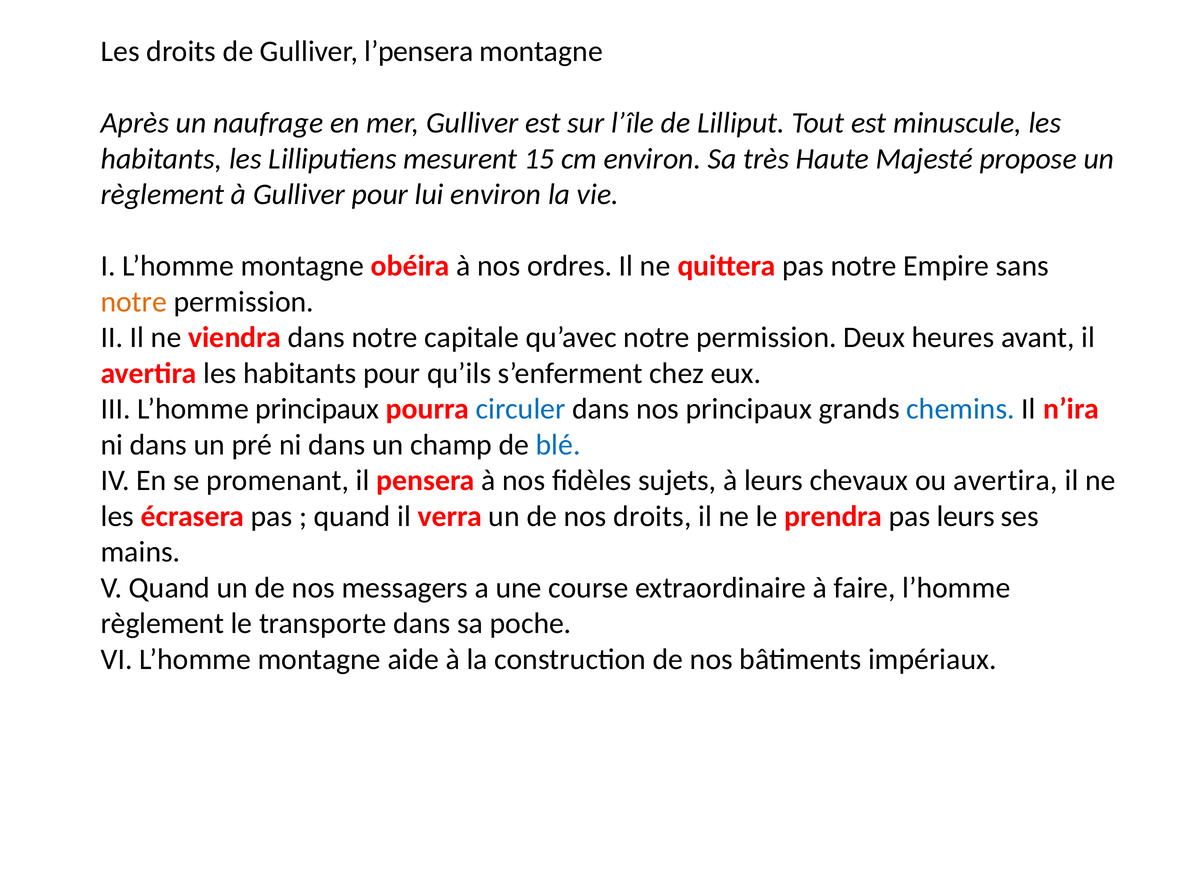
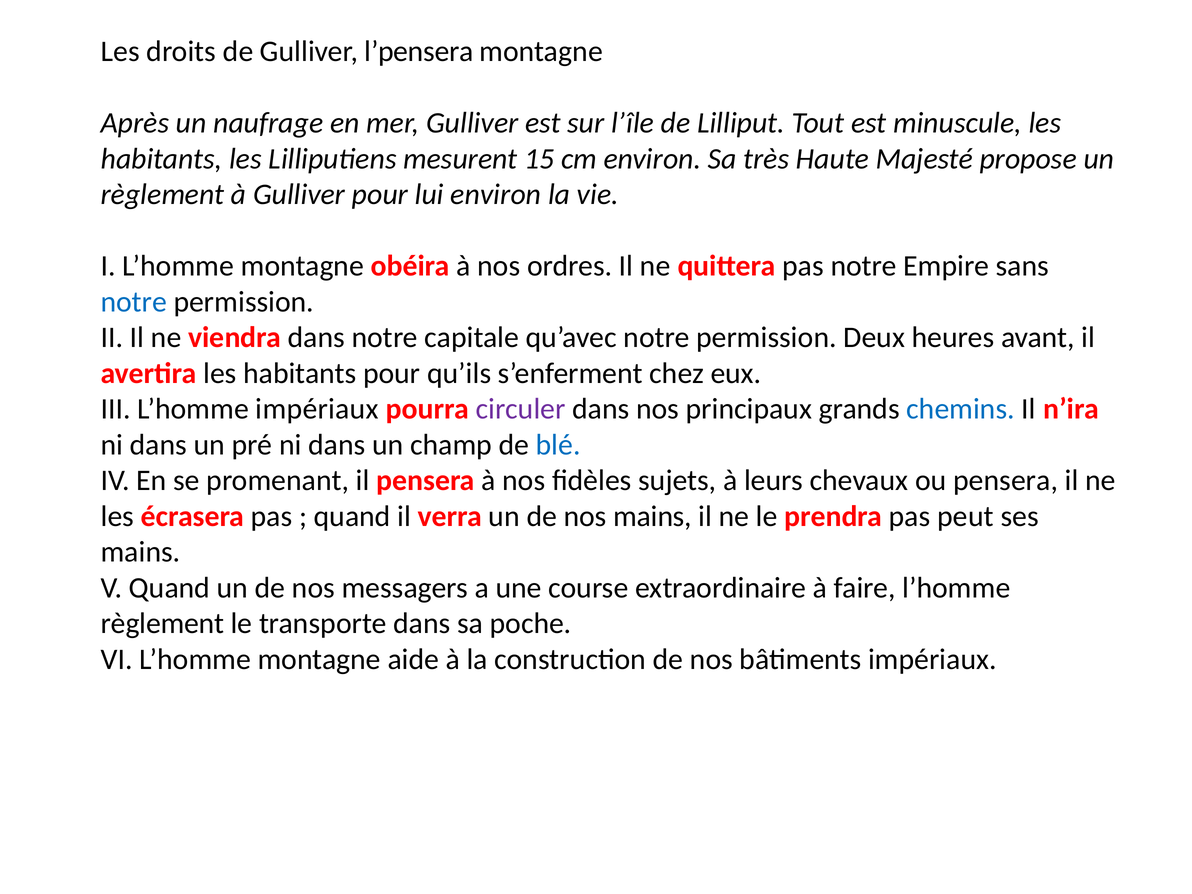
notre at (134, 302) colour: orange -> blue
L’homme principaux: principaux -> impériaux
circuler colour: blue -> purple
ou avertira: avertira -> pensera
nos droits: droits -> mains
pas leurs: leurs -> peut
